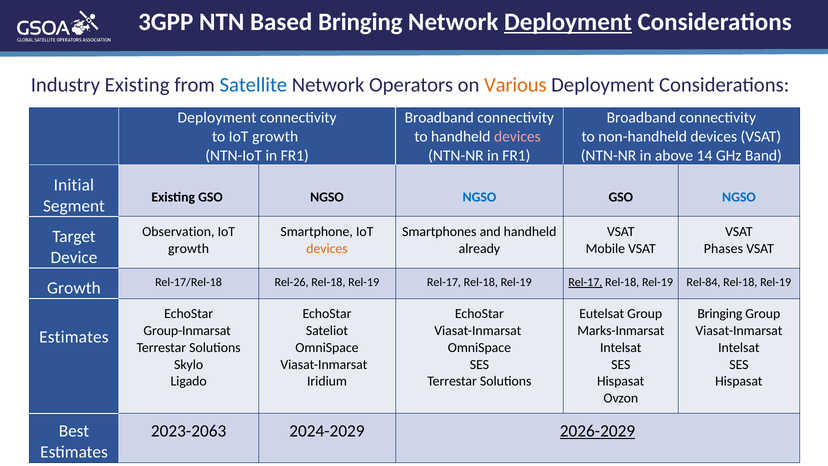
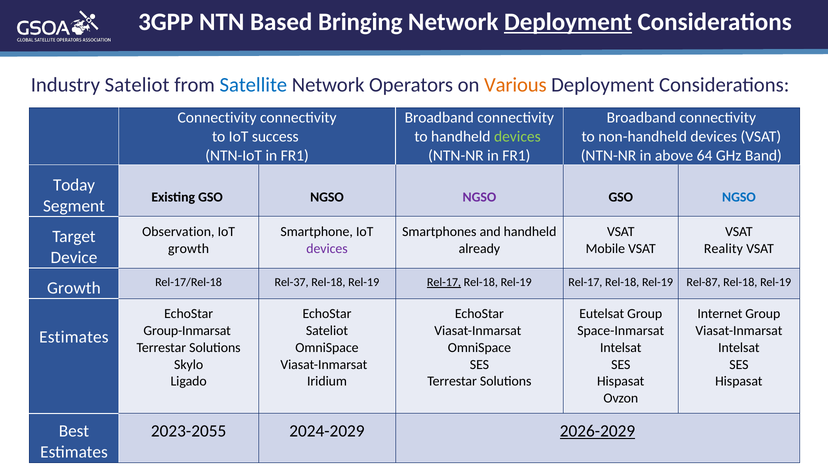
Industry Existing: Existing -> Sateliot
Deployment at (217, 117): Deployment -> Connectivity
to IoT growth: growth -> success
devices at (517, 136) colour: pink -> light green
14: 14 -> 64
Initial: Initial -> Today
NGSO at (479, 197) colour: blue -> purple
devices at (327, 249) colour: orange -> purple
Phases: Phases -> Reality
Rel-26: Rel-26 -> Rel-37
Rel-17 at (444, 282) underline: none -> present
Rel-17 at (585, 282) underline: present -> none
Rel-84: Rel-84 -> Rel-87
Bringing at (720, 314): Bringing -> Internet
Marks-Inmarsat: Marks-Inmarsat -> Space-Inmarsat
2023-2063: 2023-2063 -> 2023-2055
